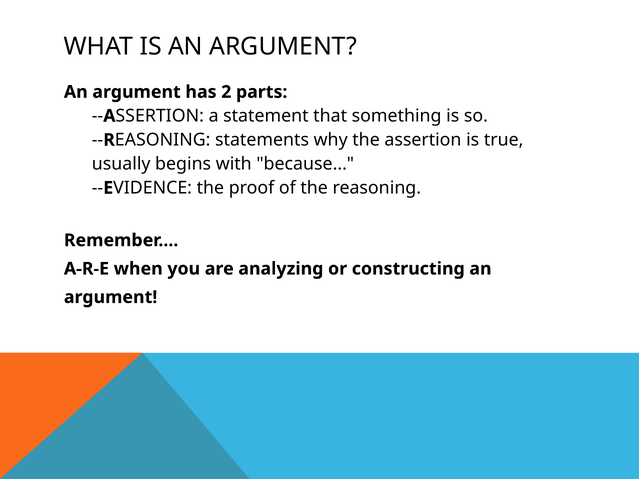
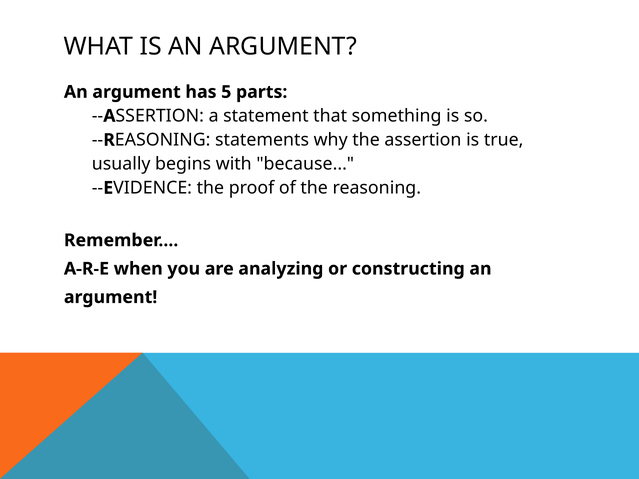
2: 2 -> 5
